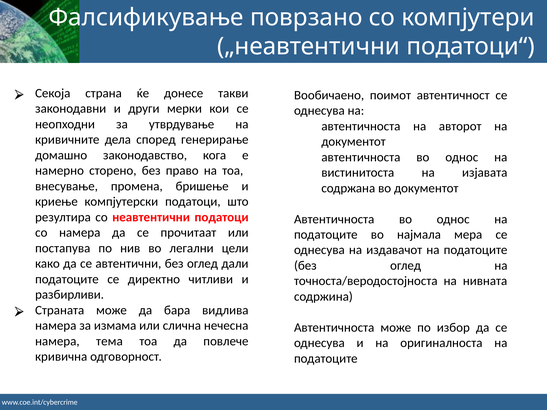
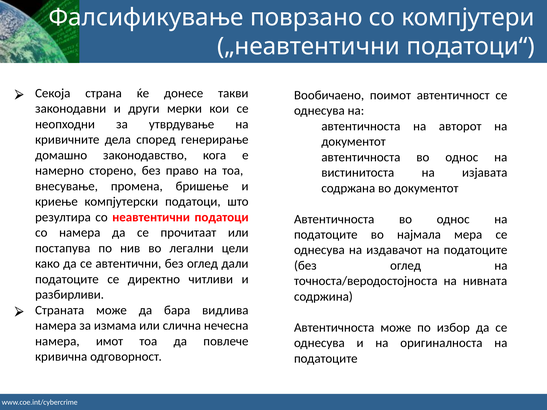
тема: тема -> имот
